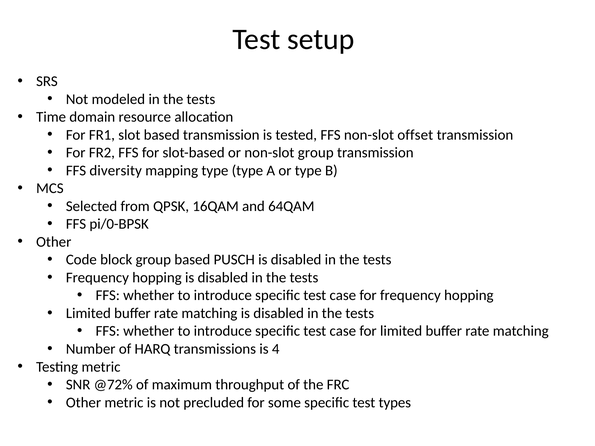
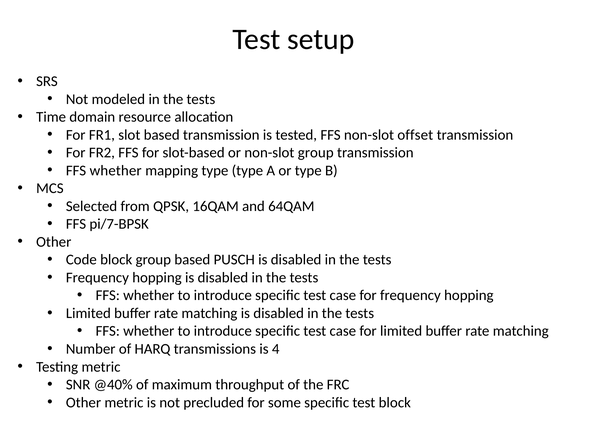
diversity at (116, 171): diversity -> whether
pi/0-BPSK: pi/0-BPSK -> pi/7-BPSK
@72%: @72% -> @40%
test types: types -> block
